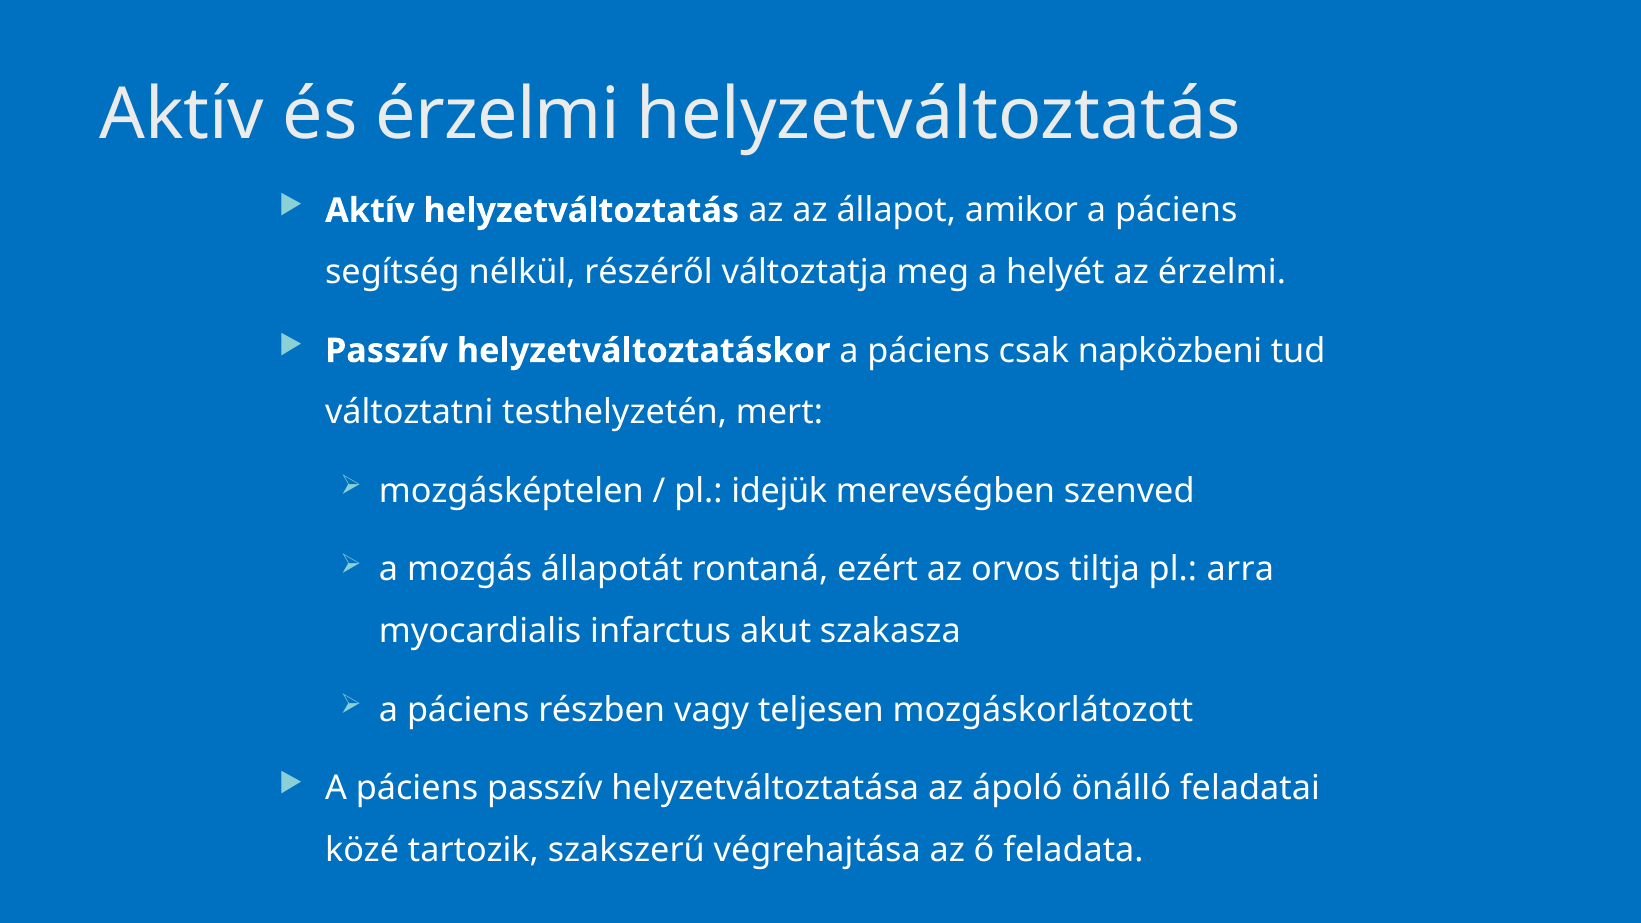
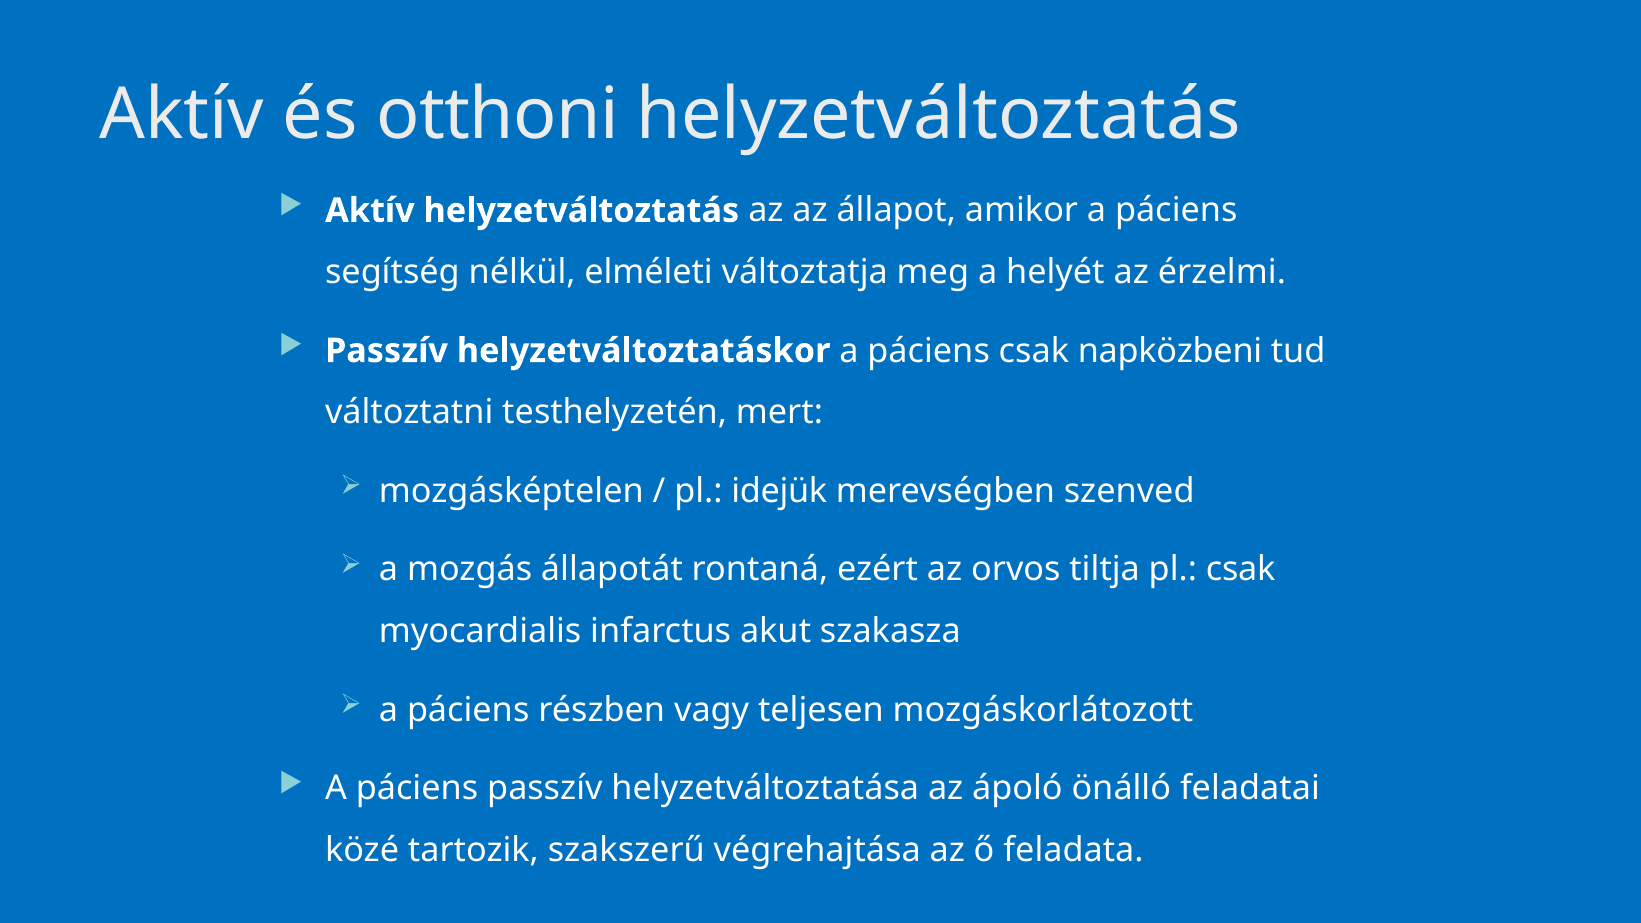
és érzelmi: érzelmi -> otthoni
részéről: részéről -> elméleti
pl arra: arra -> csak
